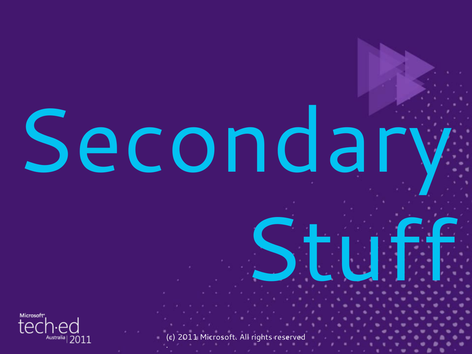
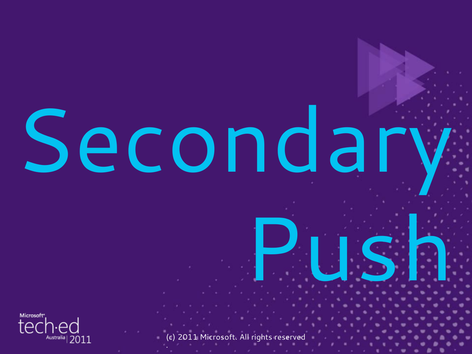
Stuff: Stuff -> Push
